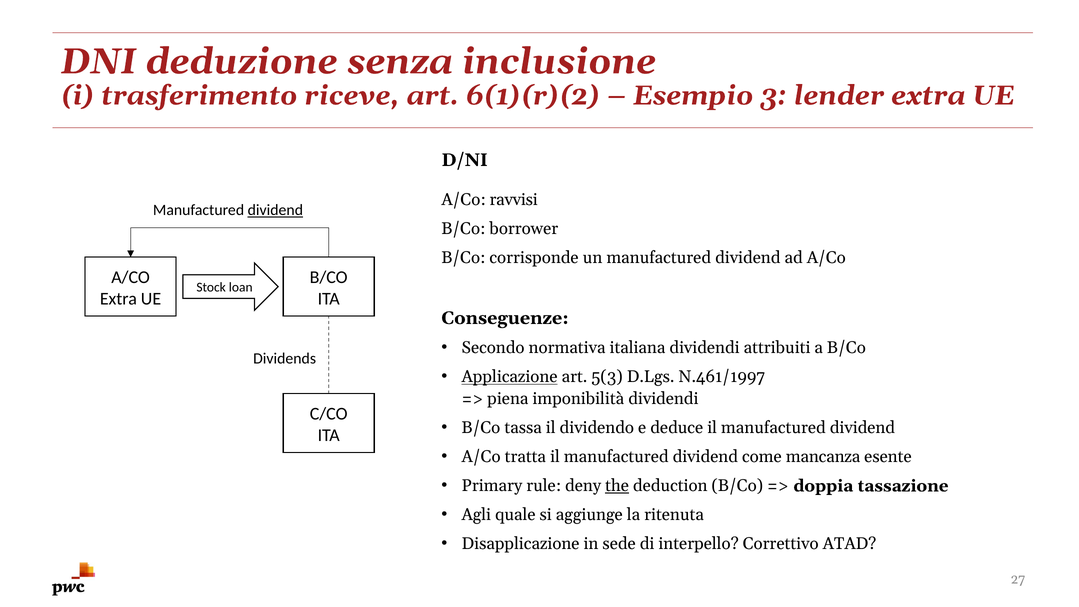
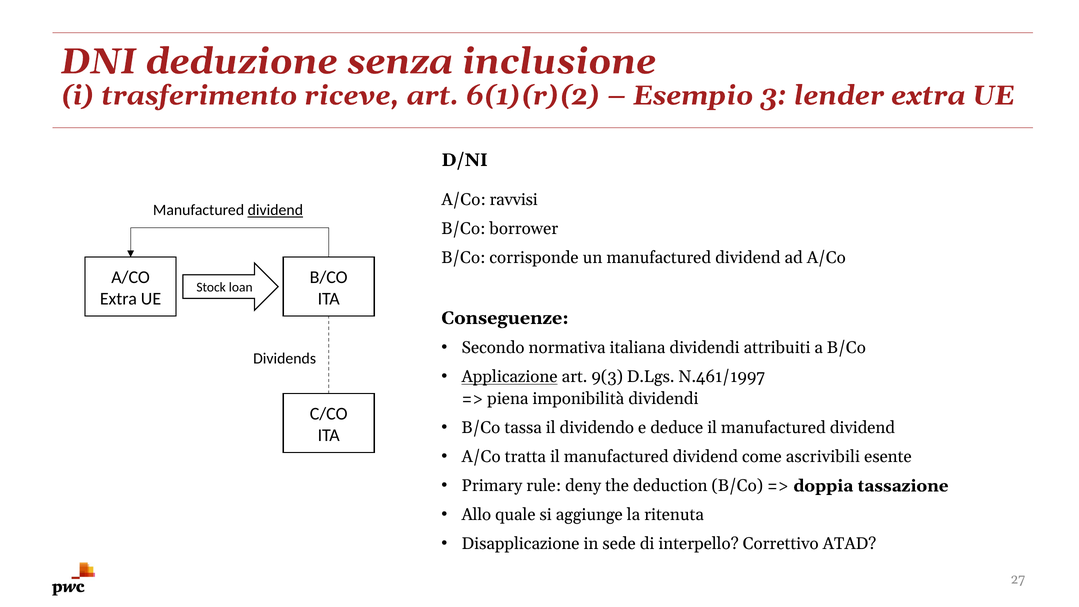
5(3: 5(3 -> 9(3
mancanza: mancanza -> ascrivibili
the underline: present -> none
Agli: Agli -> Allo
